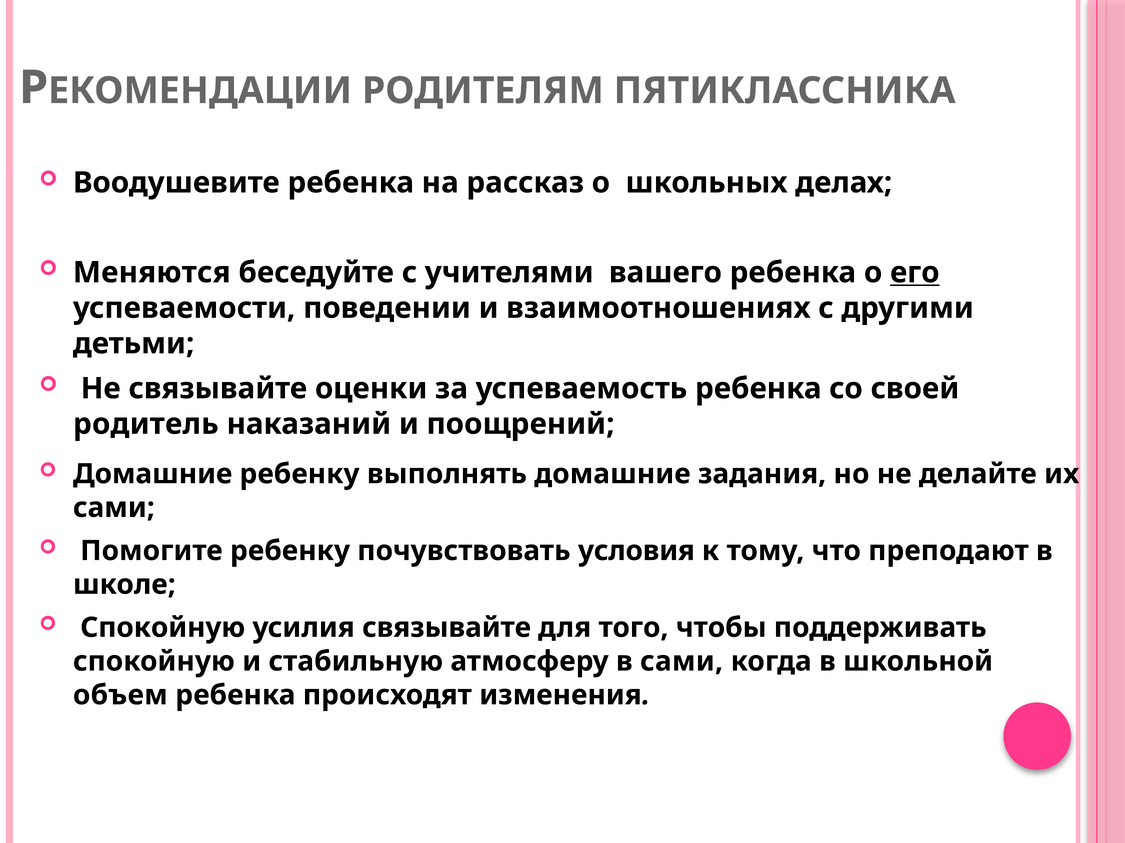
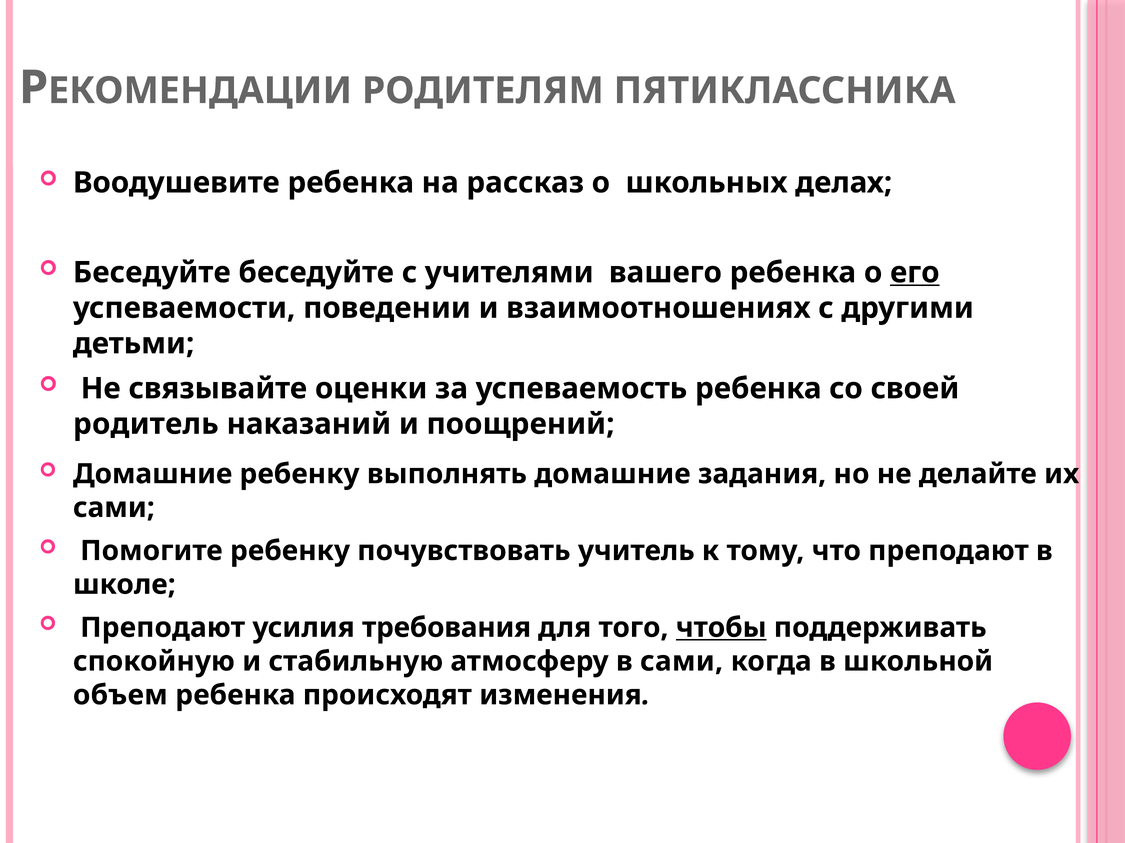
Меняются at (152, 273): Меняются -> Беседуйте
условия: условия -> учитель
Спокойную at (163, 628): Спокойную -> Преподают
усилия связывайте: связывайте -> требования
чтобы underline: none -> present
